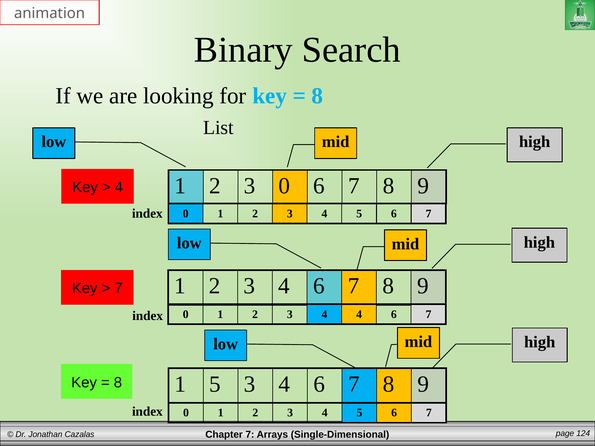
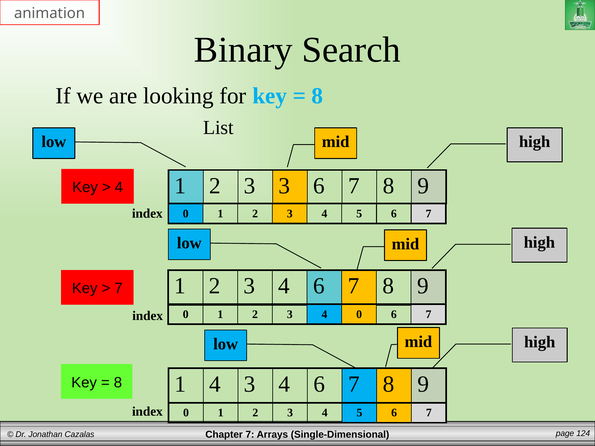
3 0: 0 -> 3
4 4: 4 -> 0
1 5: 5 -> 4
